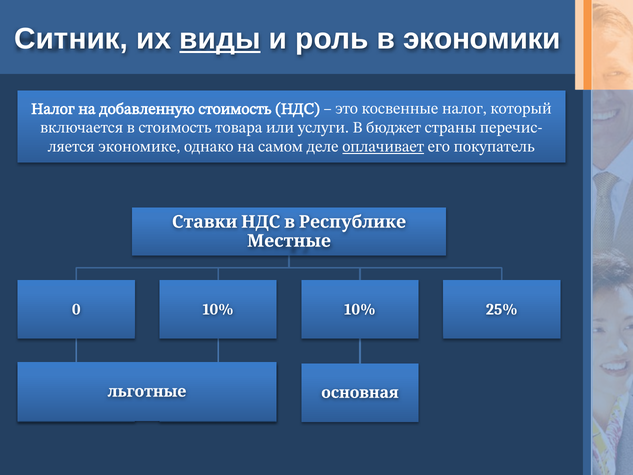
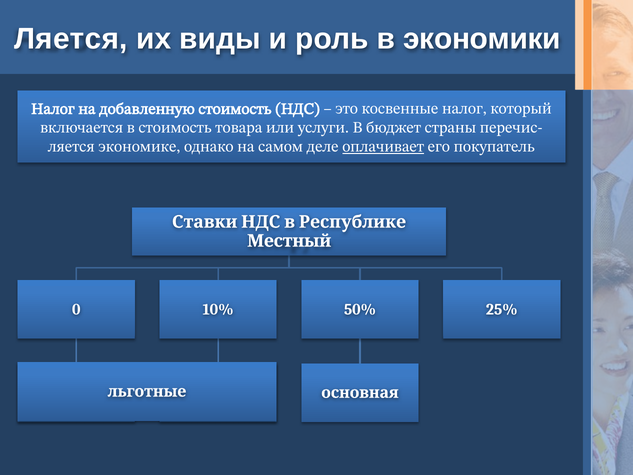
Ситник at (71, 39): Ситник -> Ляется
виды underline: present -> none
Местные: Местные -> Местный
10% 10%: 10% -> 50%
